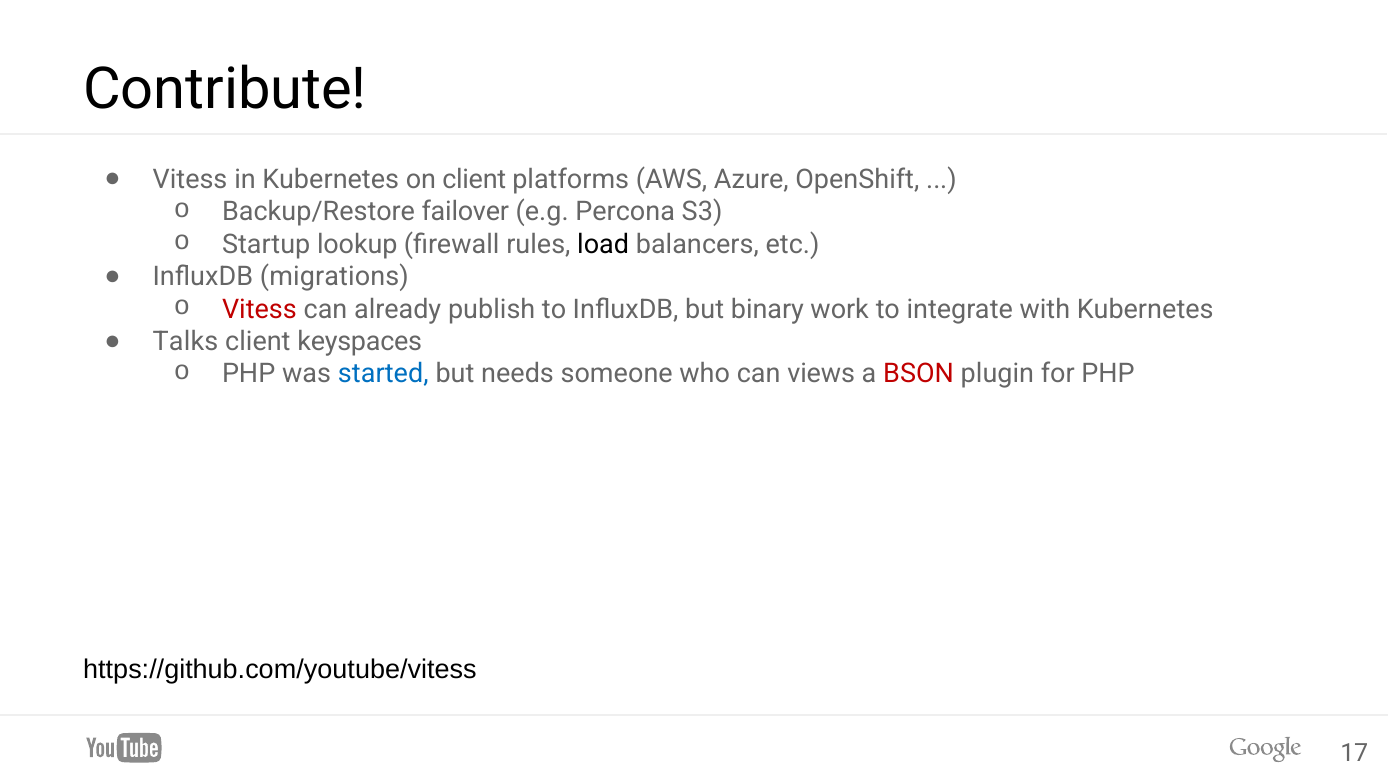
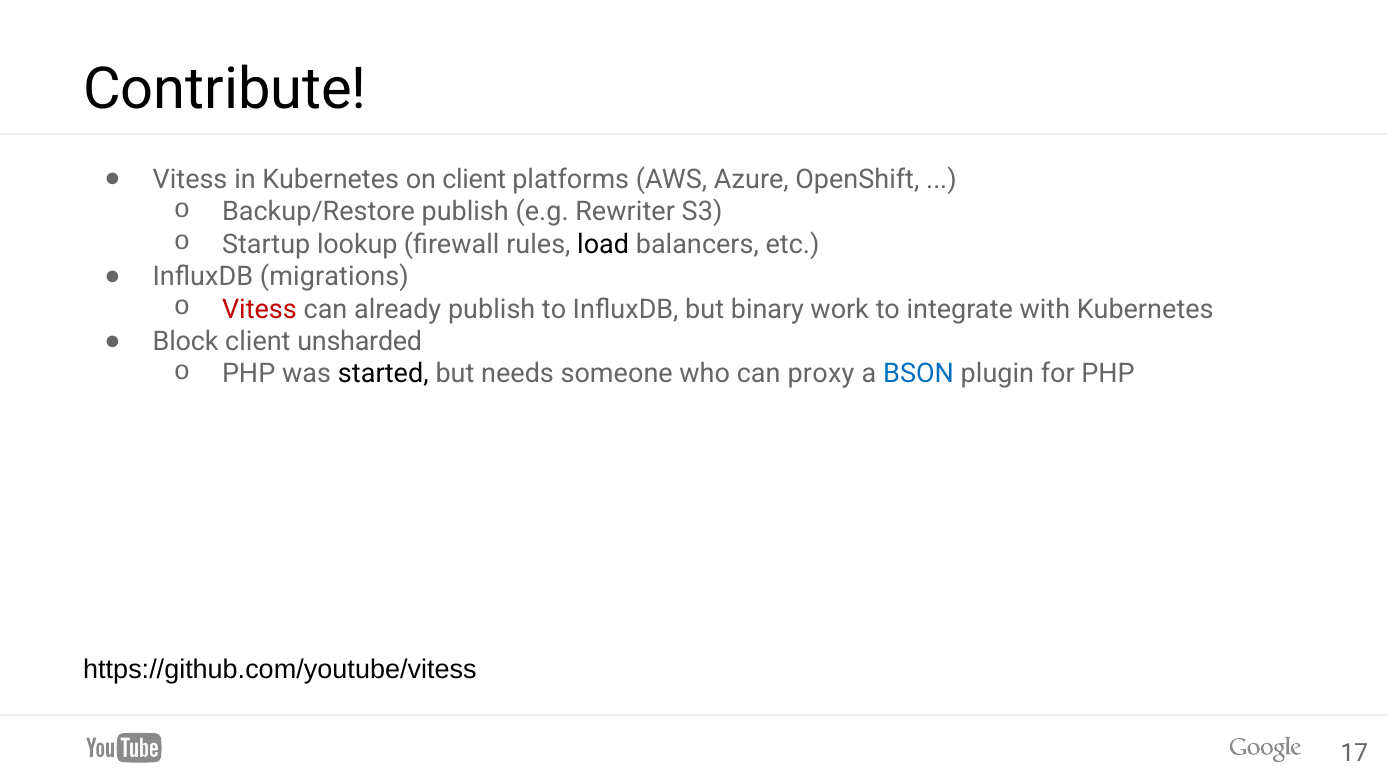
Backup/Restore failover: failover -> publish
Percona: Percona -> Rewriter
Talks: Talks -> Block
keyspaces: keyspaces -> unsharded
started colour: blue -> black
views: views -> proxy
BSON colour: red -> blue
